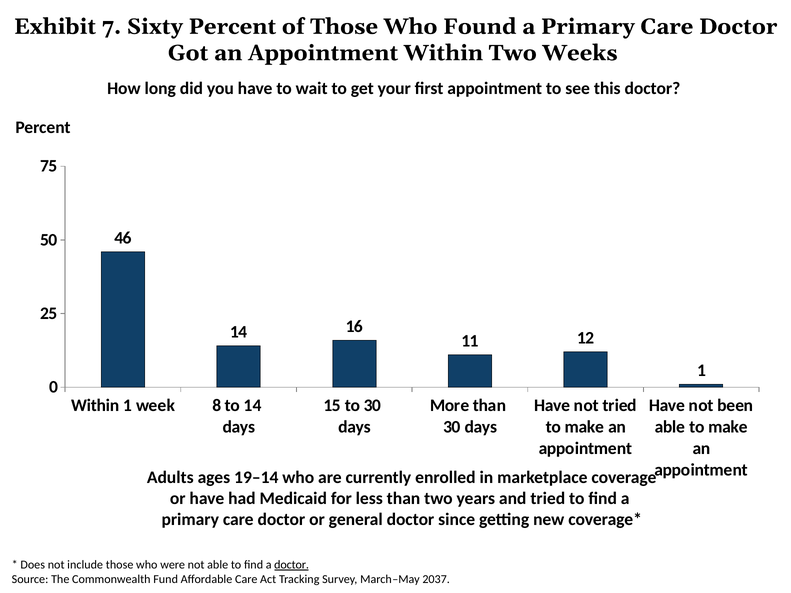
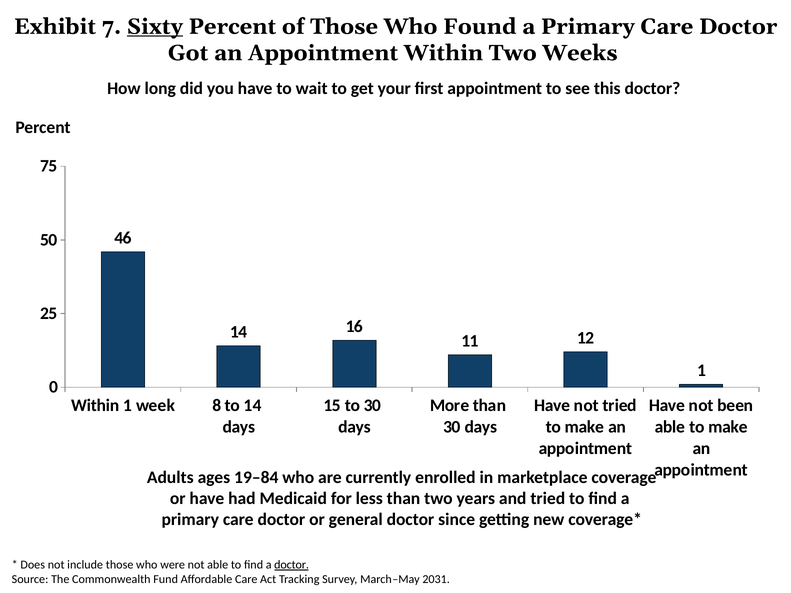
Sixty underline: none -> present
19–14: 19–14 -> 19–84
2037: 2037 -> 2031
